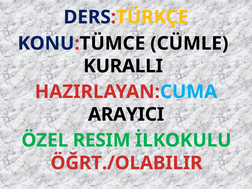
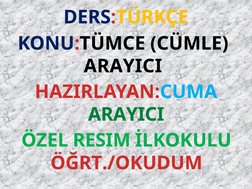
KURALLI at (123, 66): KURALLI -> ARAYICI
ARAYICI at (126, 114) colour: black -> green
ÖĞRT./OLABILIR: ÖĞRT./OLABILIR -> ÖĞRT./OKUDUM
